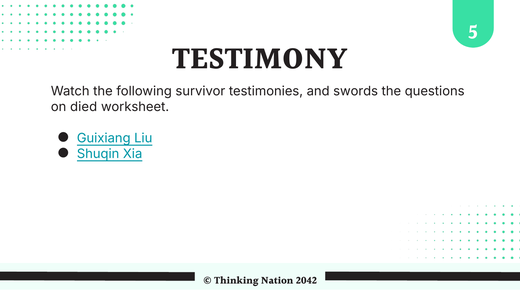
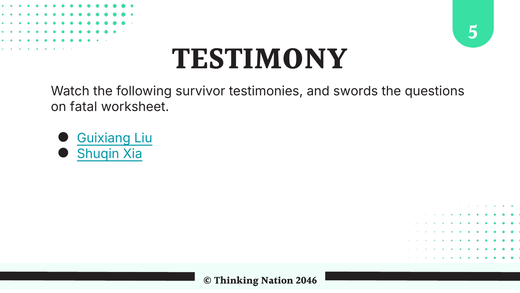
died: died -> fatal
2042: 2042 -> 2046
